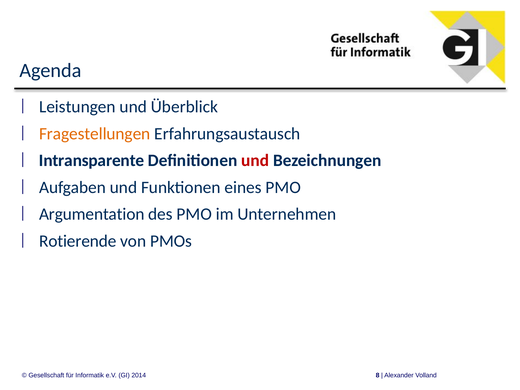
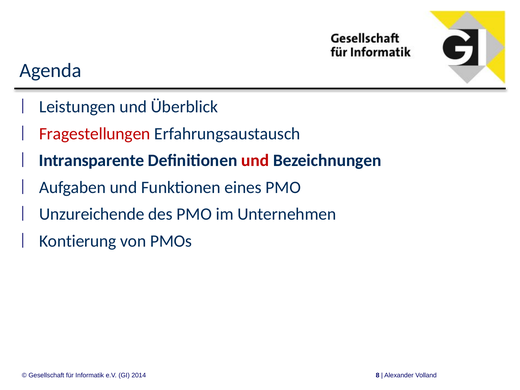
Fragestellungen colour: orange -> red
Argumentation: Argumentation -> Unzureichende
Rotierende: Rotierende -> Kontierung
